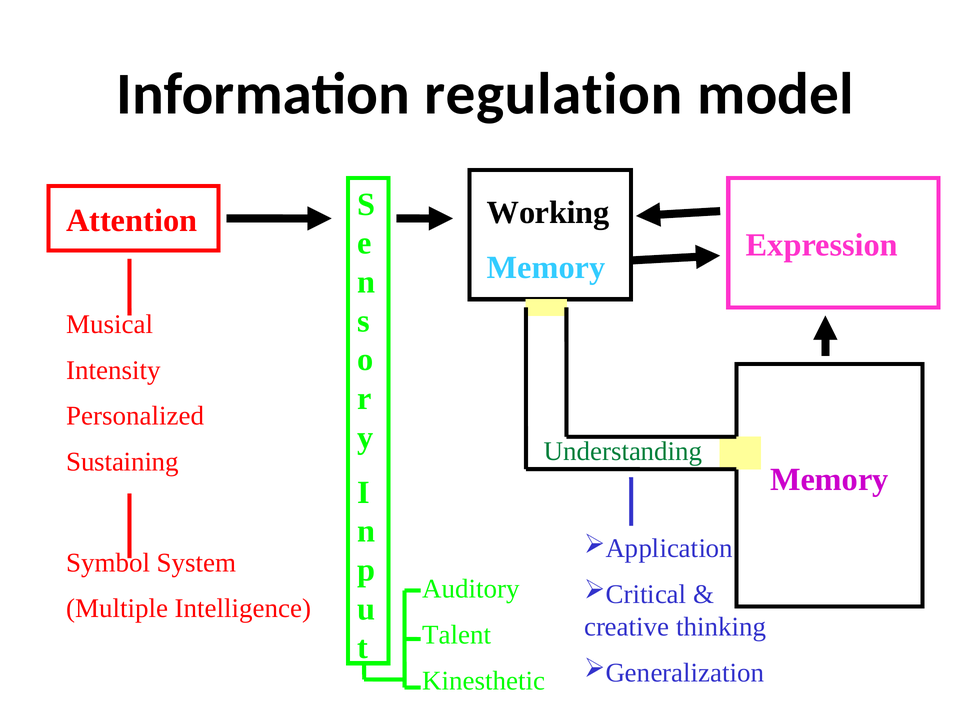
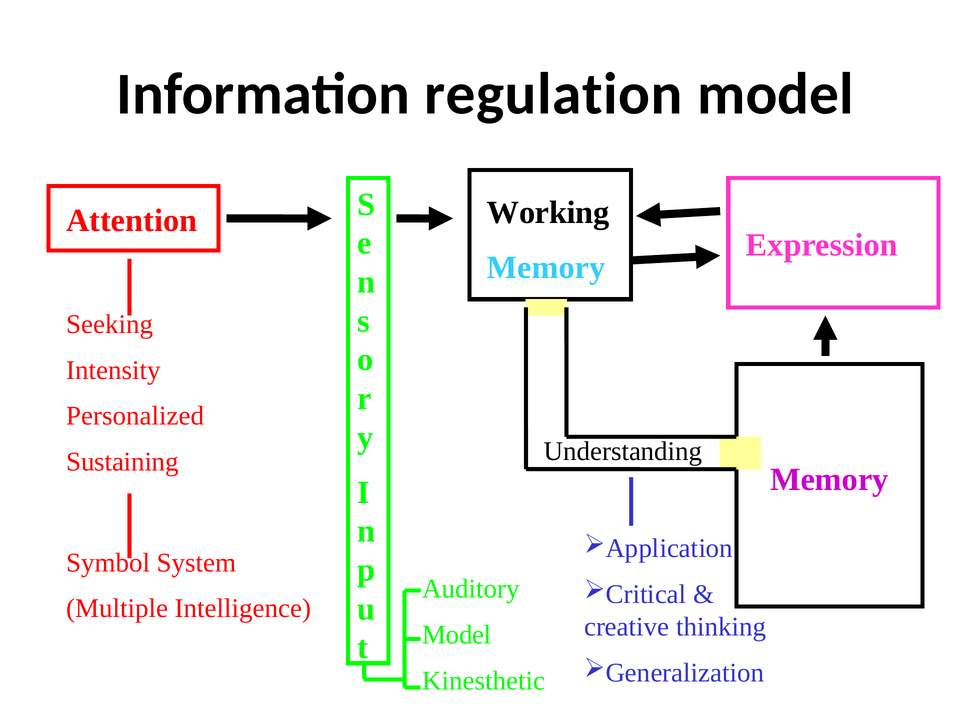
Musical: Musical -> Seeking
Understanding colour: green -> black
Talent at (457, 635): Talent -> Model
